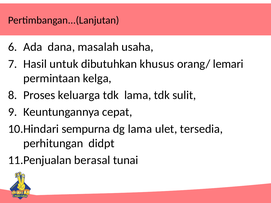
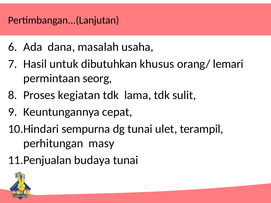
kelga: kelga -> seorg
keluarga: keluarga -> kegiatan
dg lama: lama -> tunai
tersedia: tersedia -> terampil
didpt: didpt -> masy
berasal: berasal -> budaya
